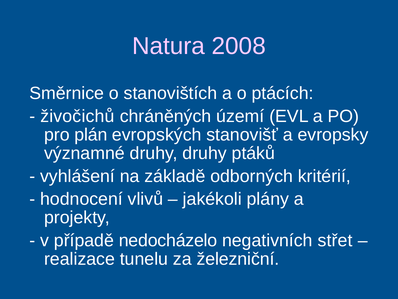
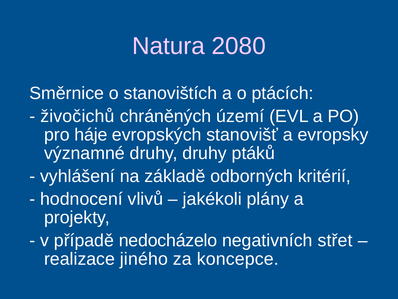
2008: 2008 -> 2080
plán: plán -> háje
tunelu: tunelu -> jiného
železniční: železniční -> koncepce
